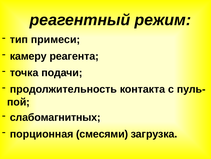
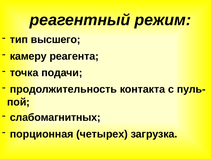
примеси: примеси -> высшего
смесями: смесями -> четырех
